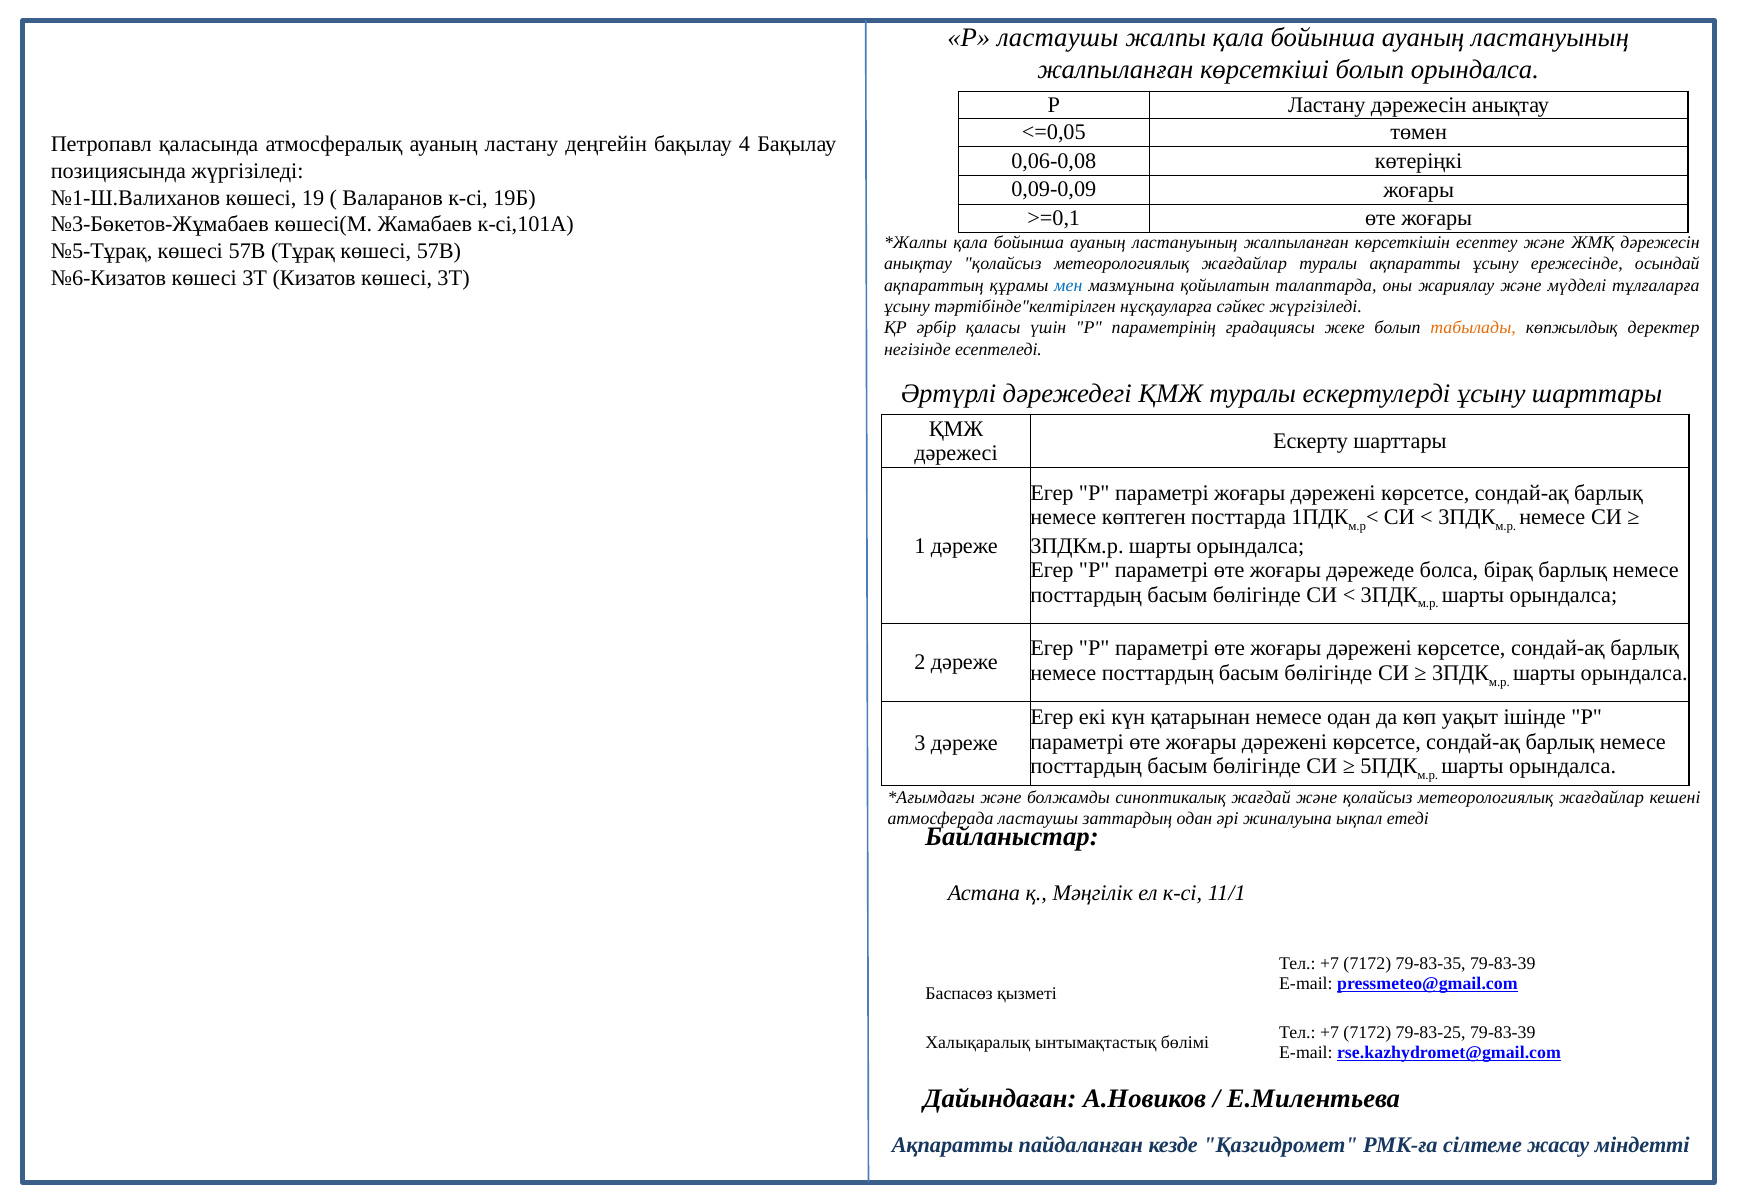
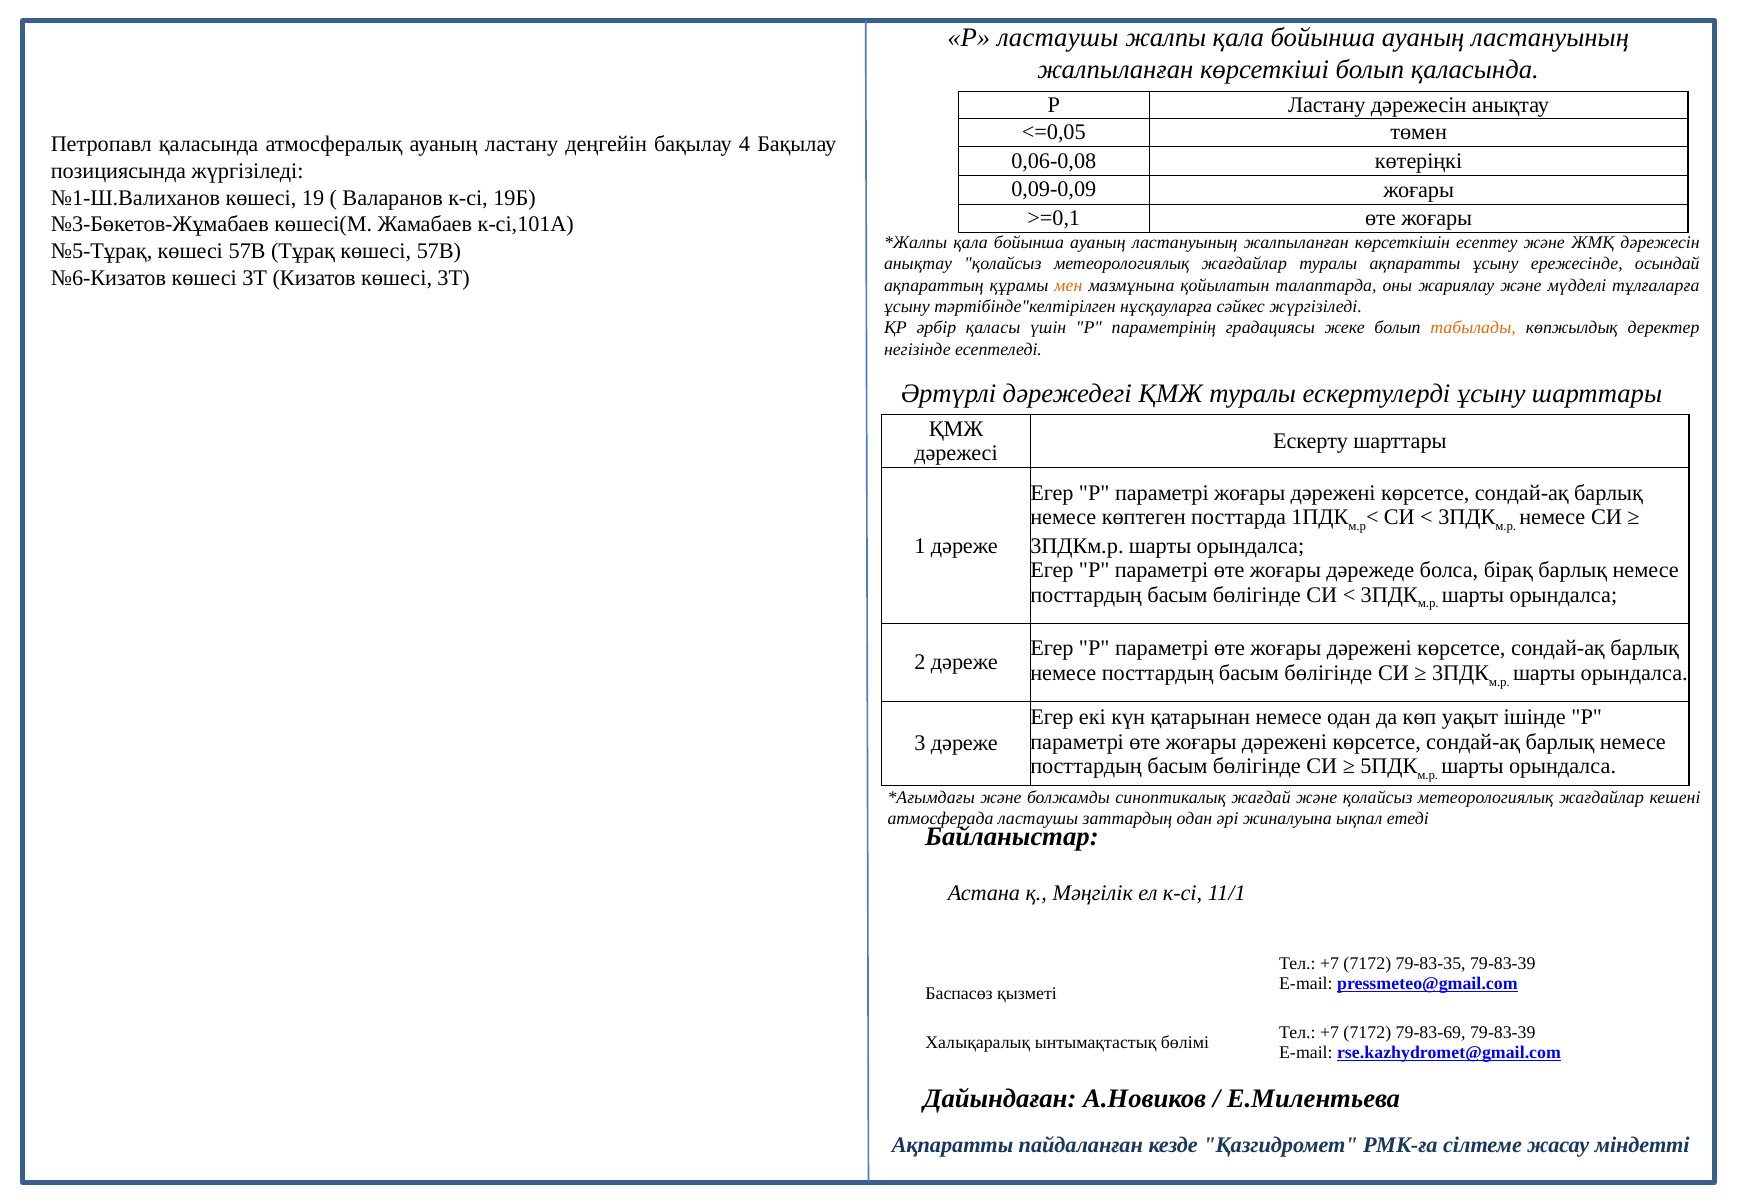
болып орындалса: орындалса -> қаласында
мен colour: blue -> orange
79-83-25: 79-83-25 -> 79-83-69
